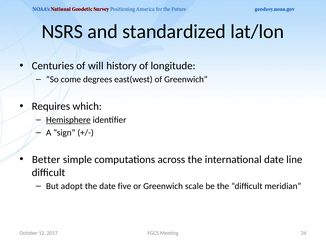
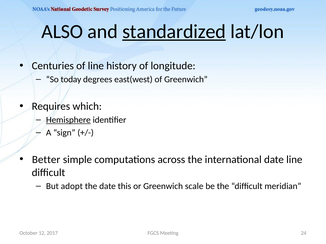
NSRS: NSRS -> ALSO
standardized underline: none -> present
of will: will -> line
come: come -> today
five: five -> this
